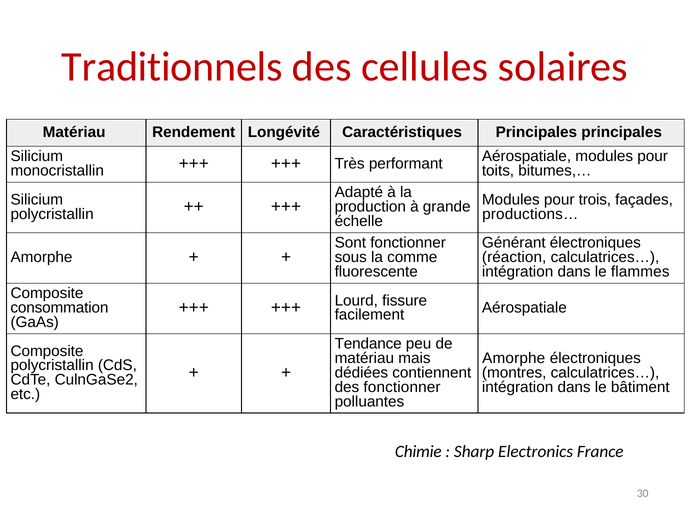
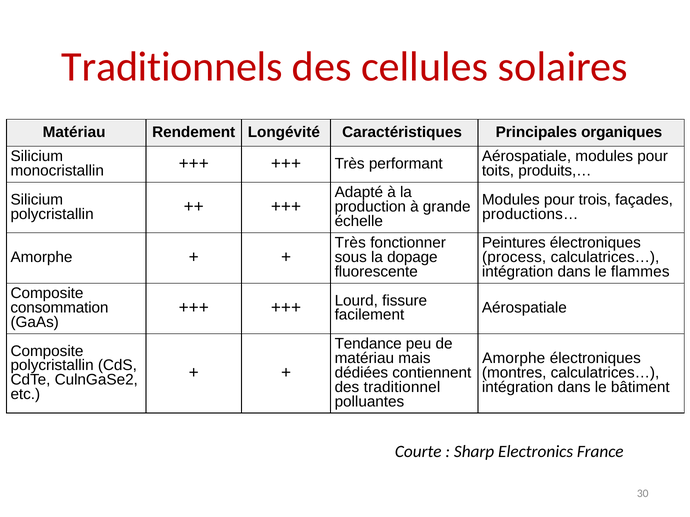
Principales principales: principales -> organiques
bitumes,…: bitumes,… -> produits,…
Sont at (350, 243): Sont -> Très
Générant: Générant -> Peintures
comme: comme -> dopage
réaction: réaction -> process
des fonctionner: fonctionner -> traditionnel
Chimie: Chimie -> Courte
